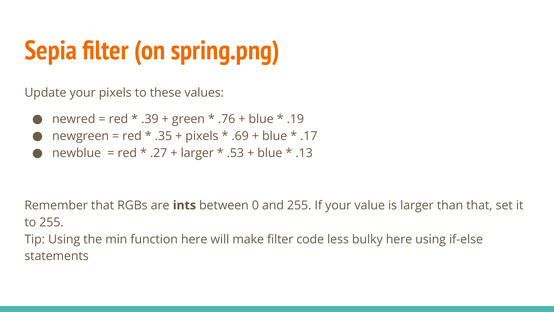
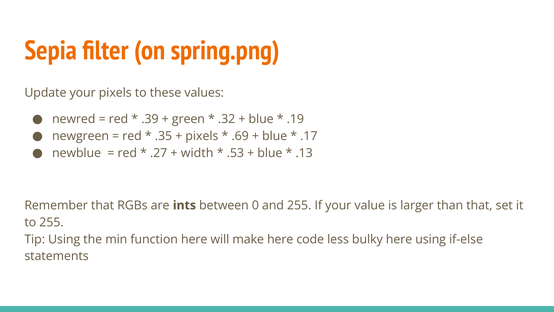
.76: .76 -> .32
larger at (197, 153): larger -> width
make filter: filter -> here
